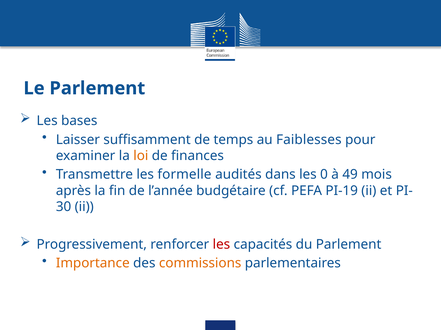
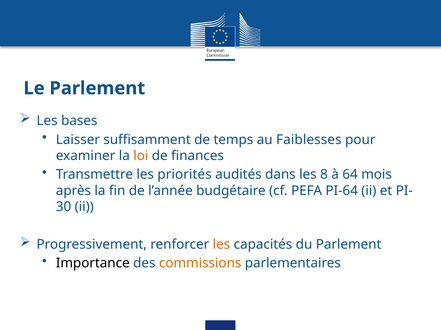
formelle: formelle -> priorités
0: 0 -> 8
49: 49 -> 64
PI-19: PI-19 -> PI-64
les at (221, 245) colour: red -> orange
Importance colour: orange -> black
